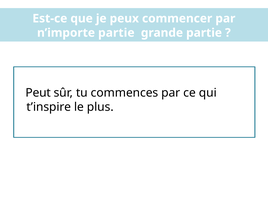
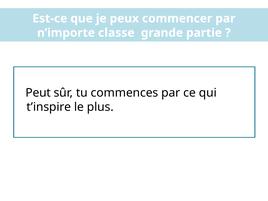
n’importe partie: partie -> classe
